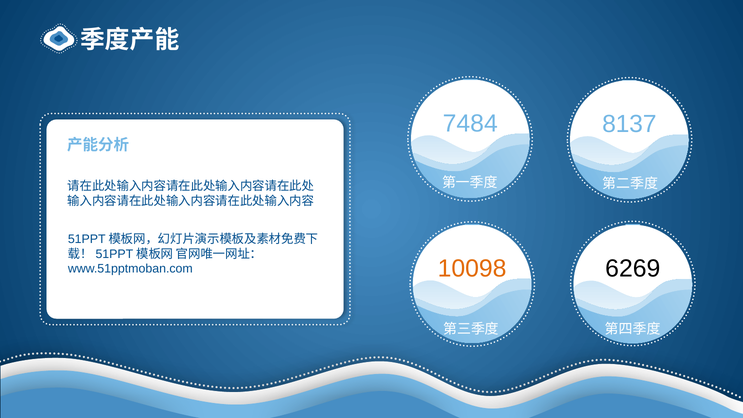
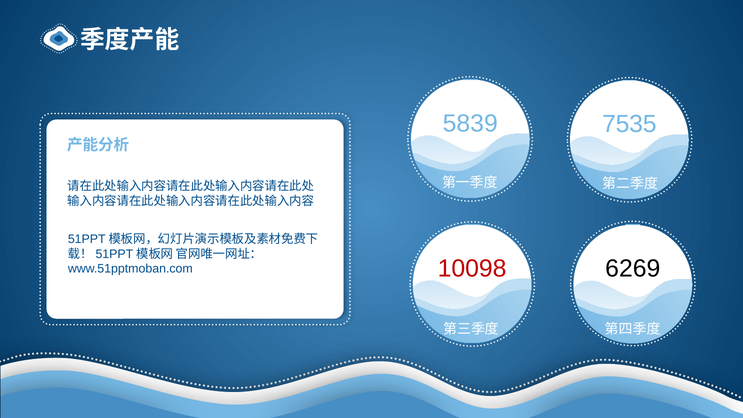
7484: 7484 -> 5839
8137: 8137 -> 7535
10098 colour: orange -> red
